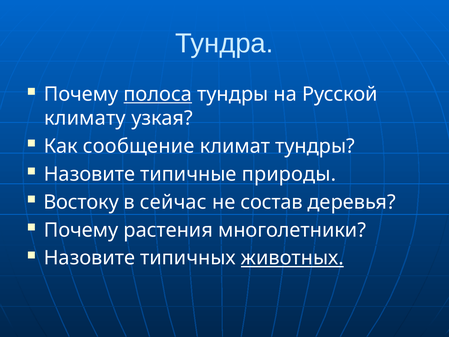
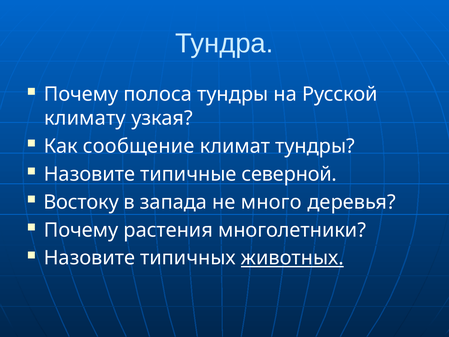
полоса underline: present -> none
природы: природы -> северной
сейчас: сейчас -> запада
состав: состав -> много
